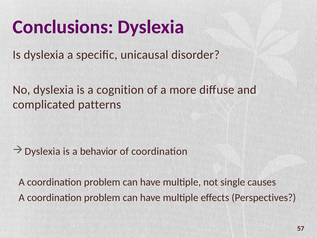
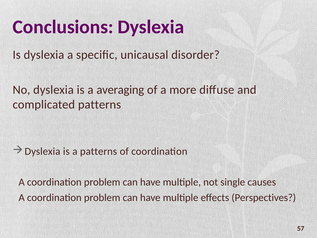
cognition: cognition -> averaging
a behavior: behavior -> patterns
